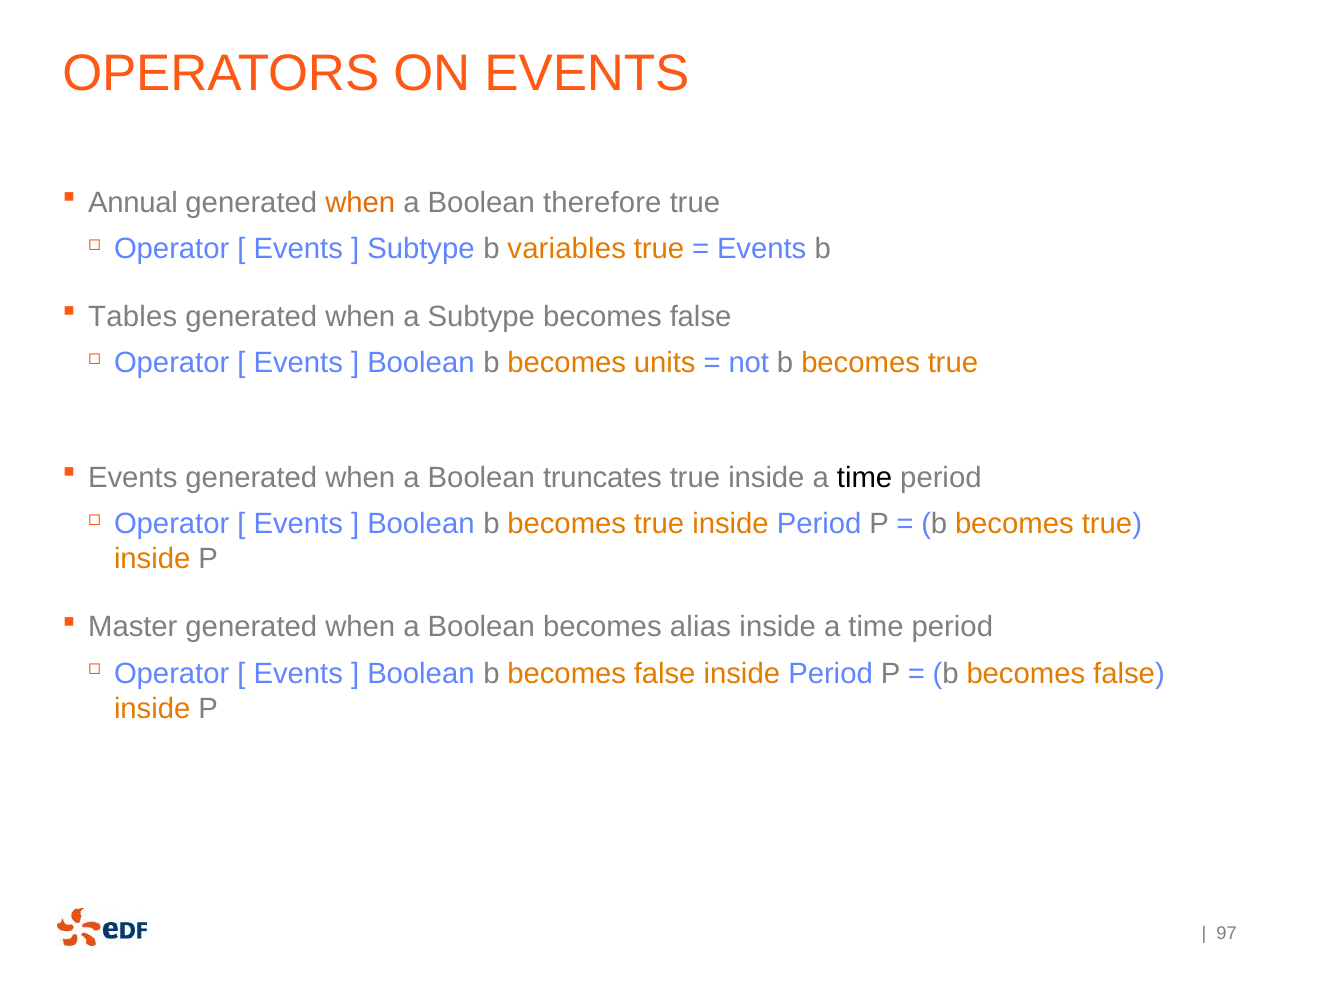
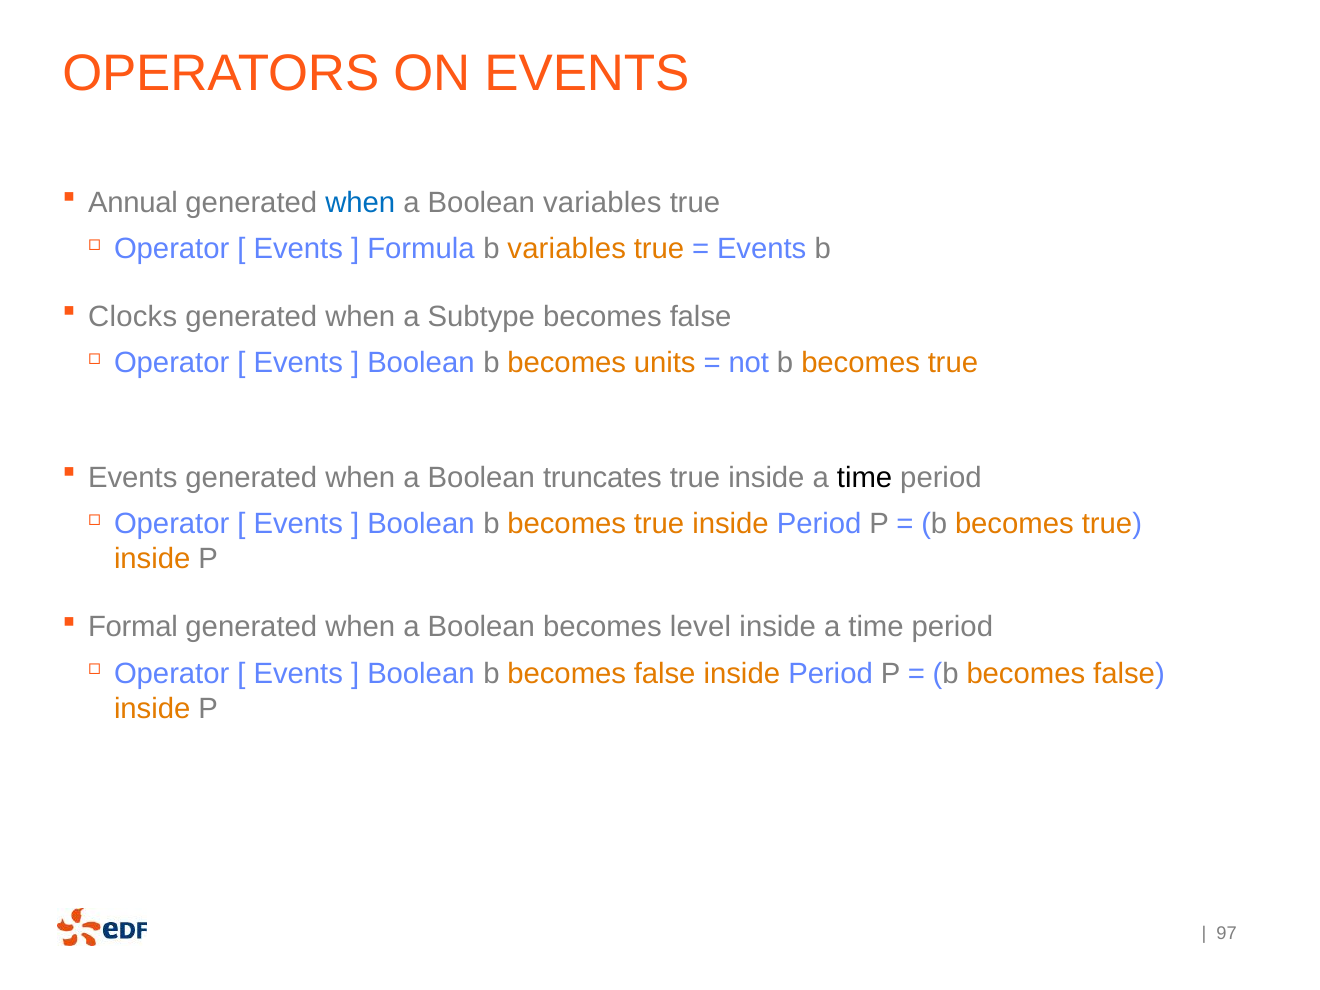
when at (360, 203) colour: orange -> blue
Boolean therefore: therefore -> variables
Subtype at (421, 249): Subtype -> Formula
Tables: Tables -> Clocks
Master: Master -> Formal
alias: alias -> level
